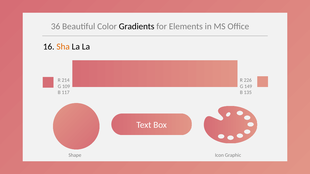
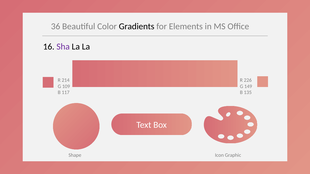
Sha colour: orange -> purple
